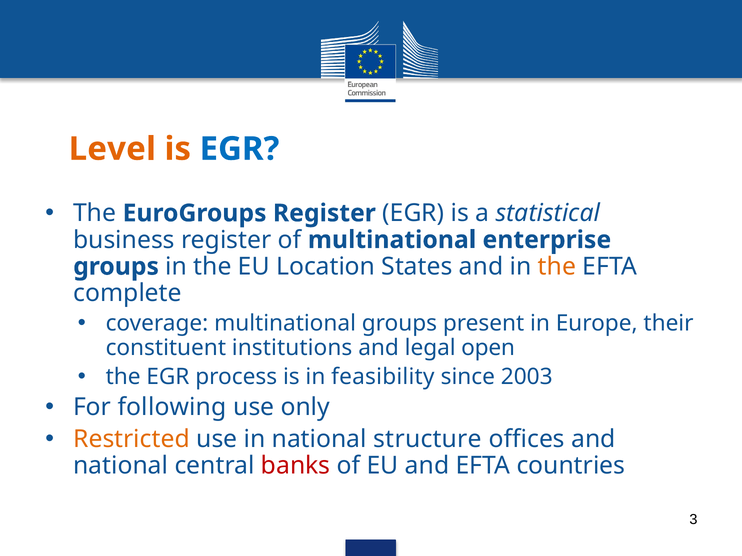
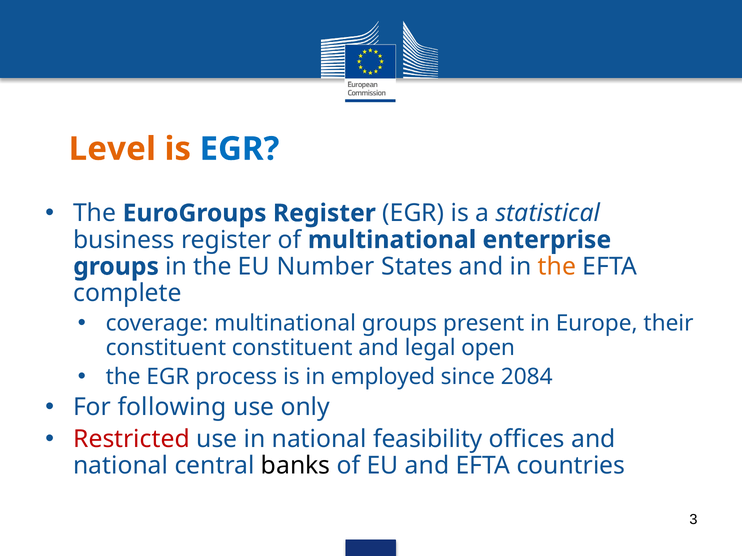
Location: Location -> Number
constituent institutions: institutions -> constituent
feasibility: feasibility -> employed
2003: 2003 -> 2084
Restricted colour: orange -> red
structure: structure -> feasibility
banks colour: red -> black
